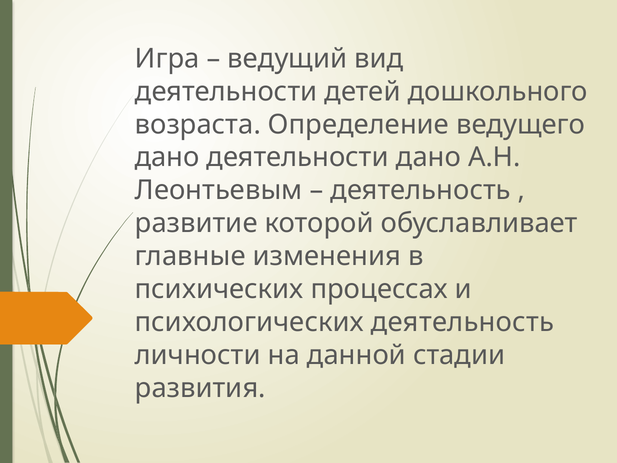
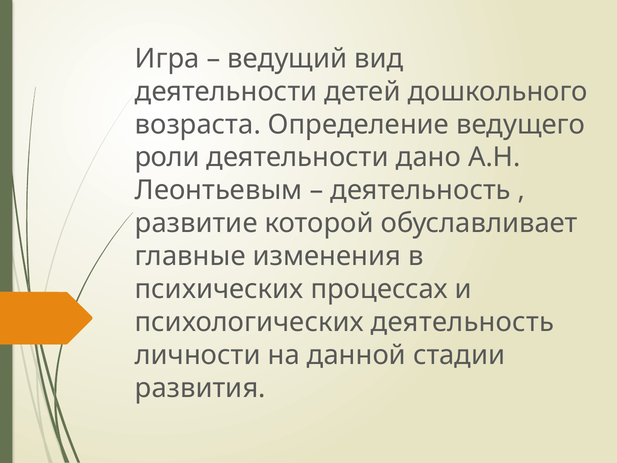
дано at (167, 157): дано -> роли
